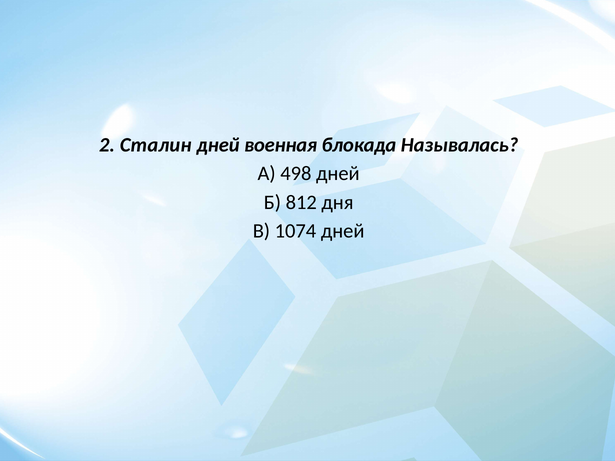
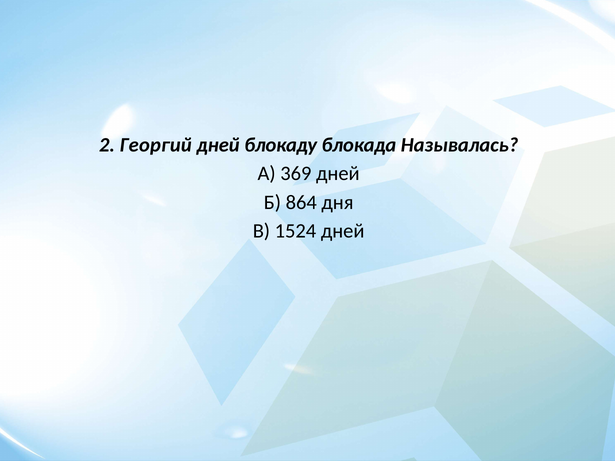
Сталин: Сталин -> Георгий
военная: военная -> блокаду
498: 498 -> 369
812: 812 -> 864
1074: 1074 -> 1524
